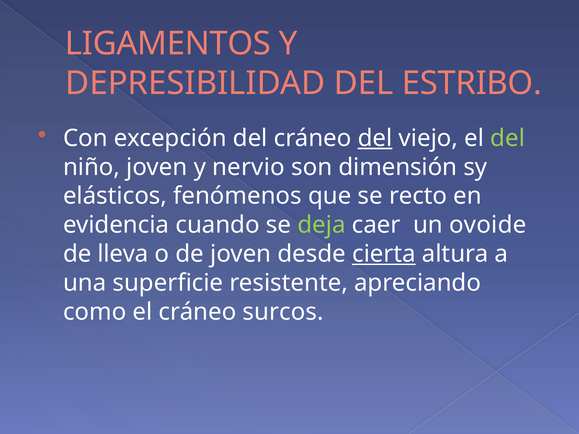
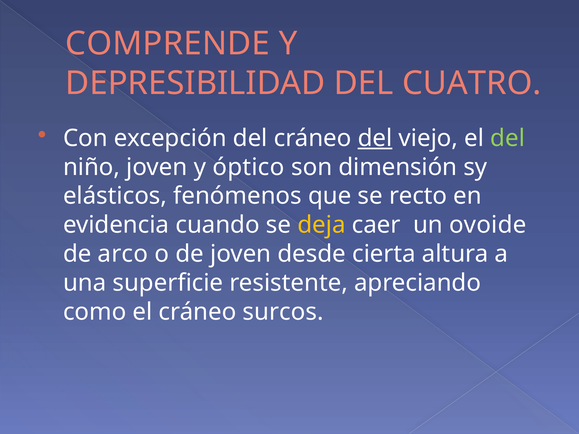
LIGAMENTOS: LIGAMENTOS -> COMPRENDE
ESTRIBO: ESTRIBO -> CUATRO
nervio: nervio -> óptico
deja colour: light green -> yellow
lleva: lleva -> arco
cierta underline: present -> none
